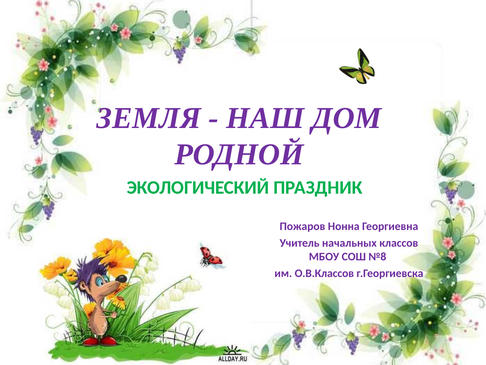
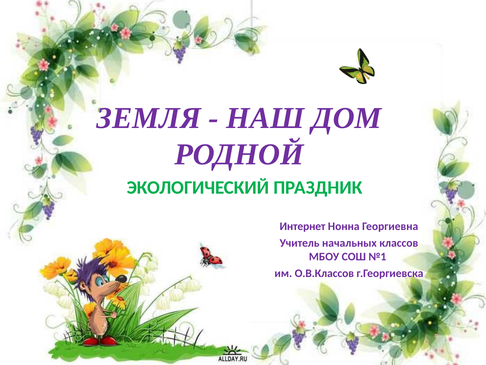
Пожаров: Пожаров -> Интернет
№8: №8 -> №1
